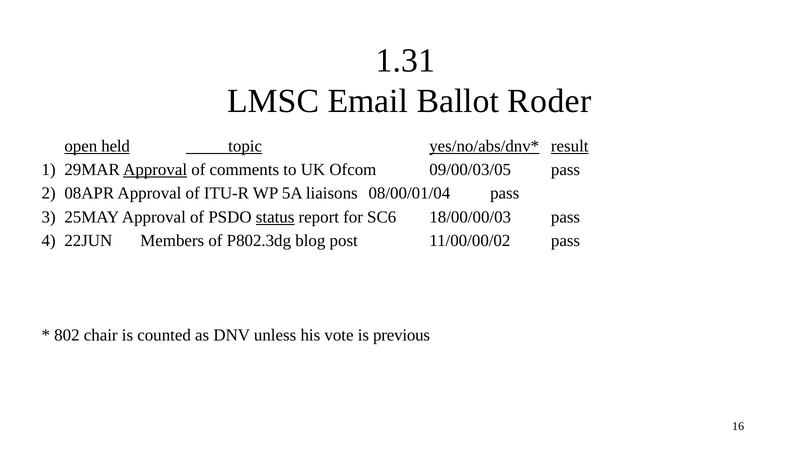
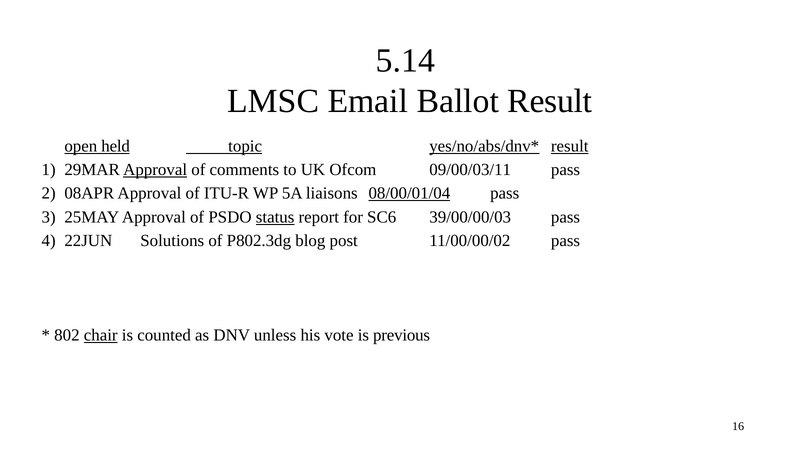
1.31: 1.31 -> 5.14
Ballot Roder: Roder -> Result
09/00/03/05: 09/00/03/05 -> 09/00/03/11
08/00/01/04 underline: none -> present
18/00/00/03: 18/00/00/03 -> 39/00/00/03
Members: Members -> Solutions
chair underline: none -> present
